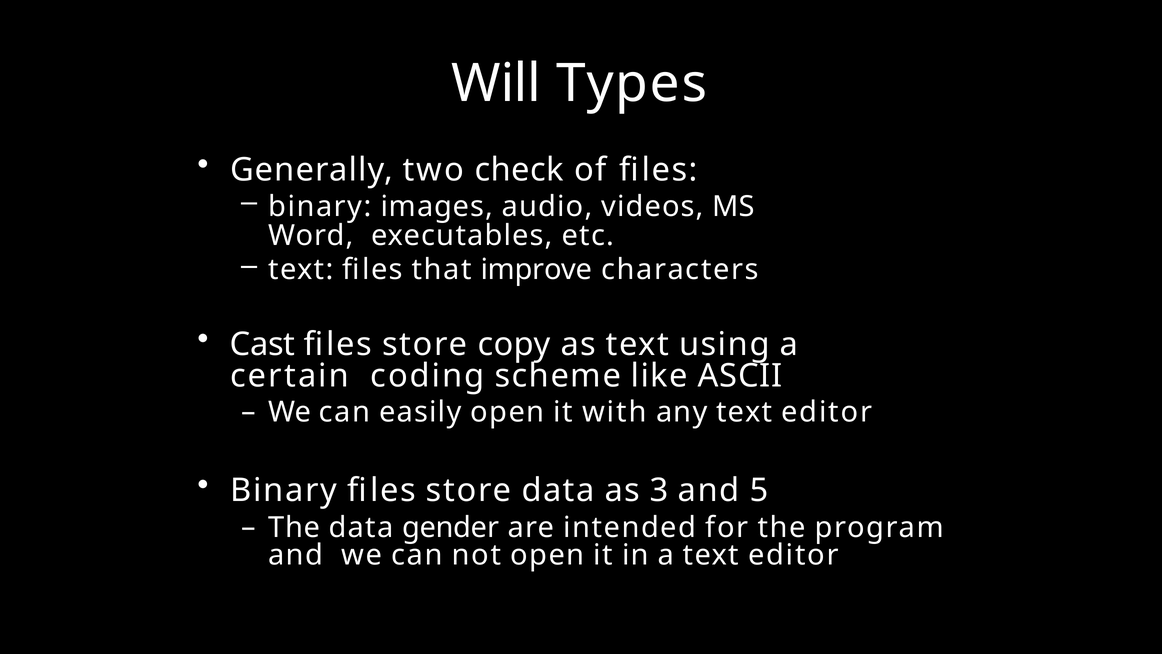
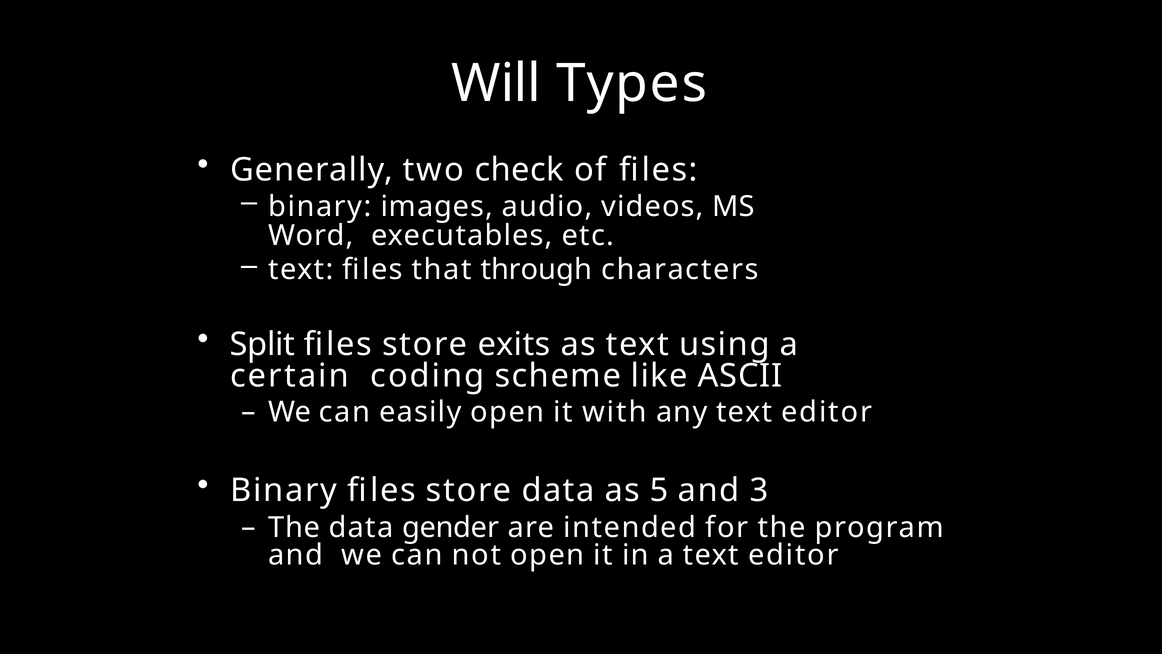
improve: improve -> through
Cast: Cast -> Split
copy: copy -> exits
3: 3 -> 5
5: 5 -> 3
